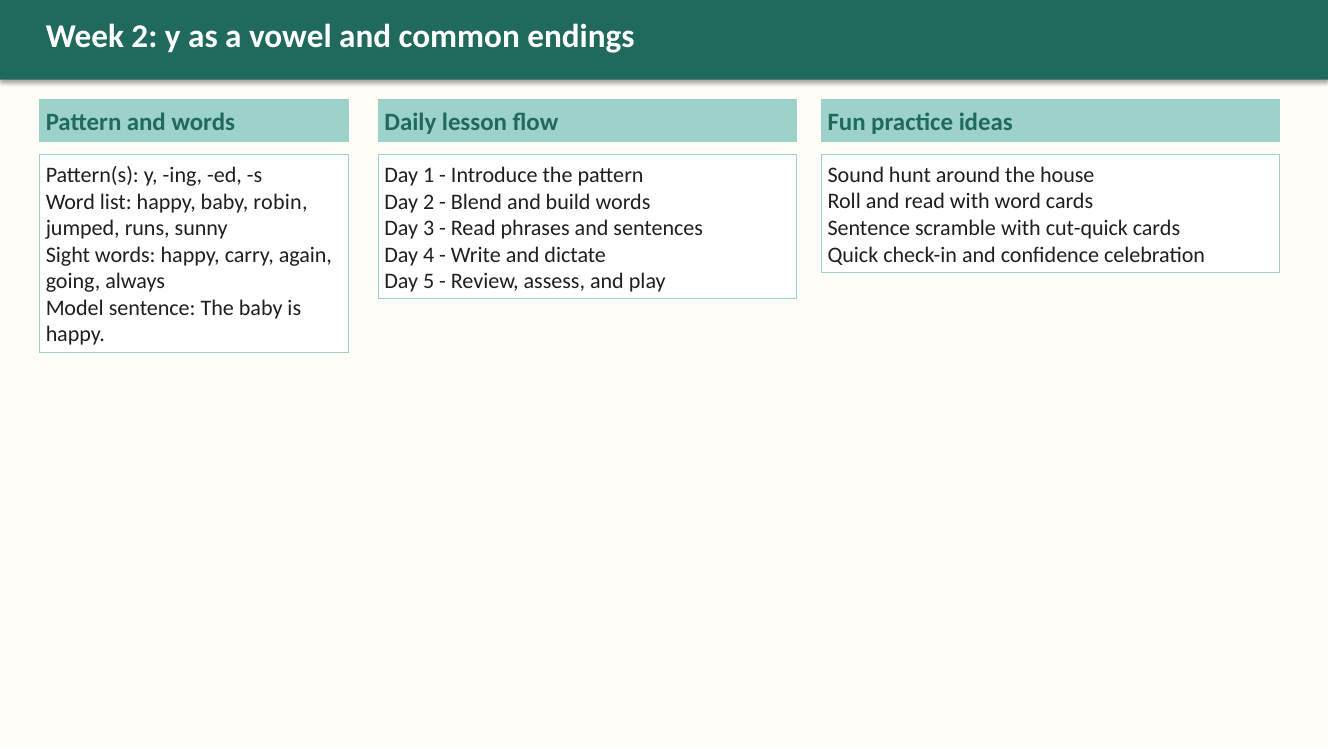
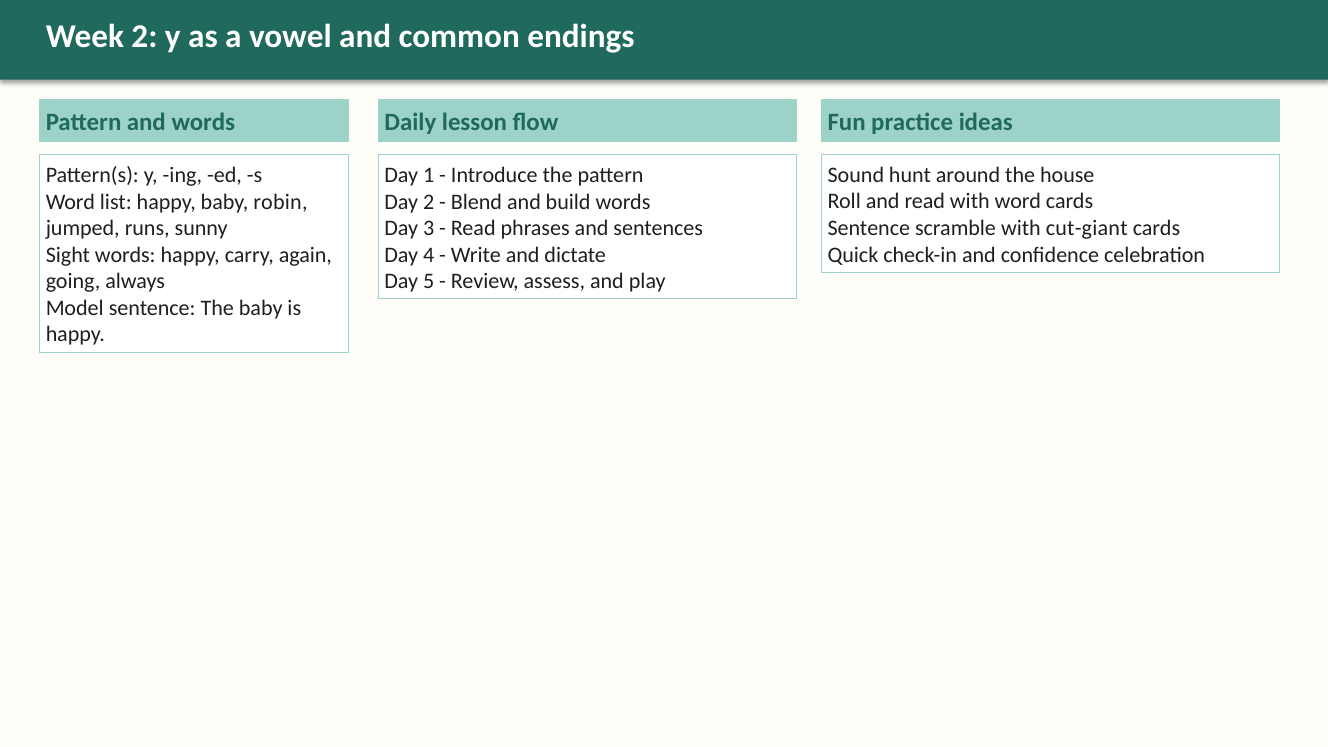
cut-quick: cut-quick -> cut-giant
